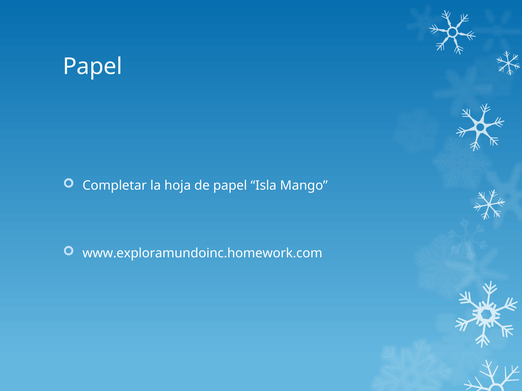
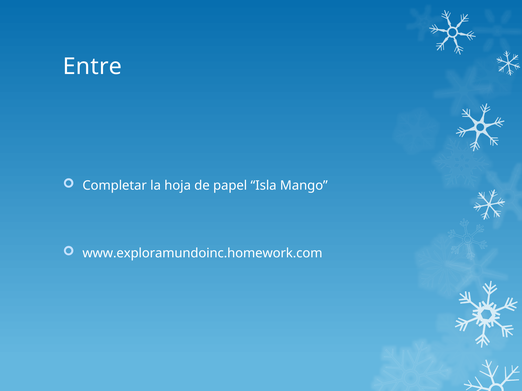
Papel at (93, 67): Papel -> Entre
